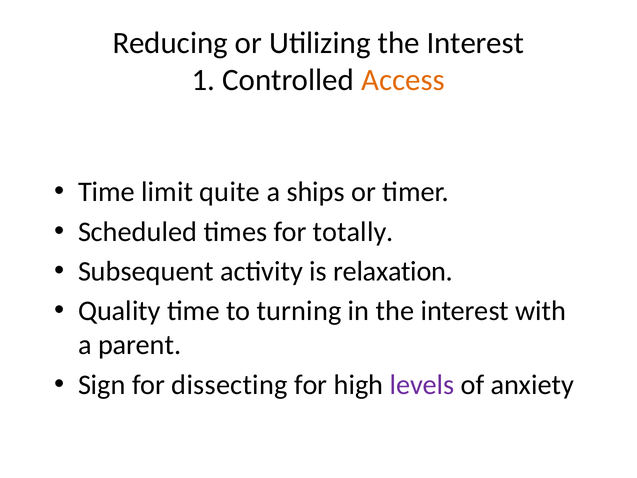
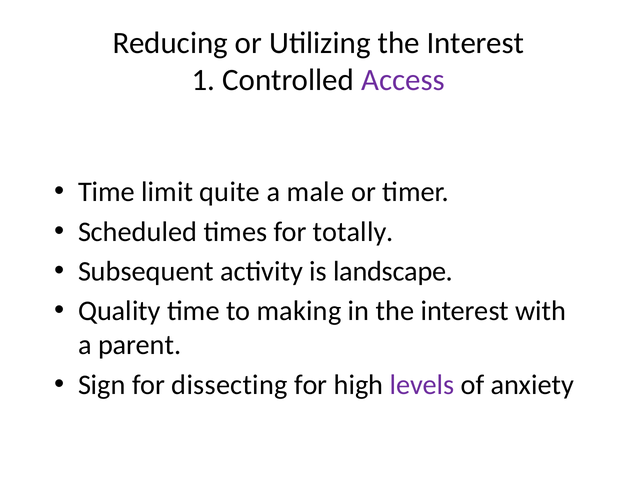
Access colour: orange -> purple
ships: ships -> male
relaxation: relaxation -> landscape
turning: turning -> making
